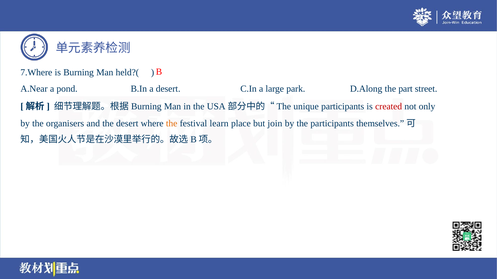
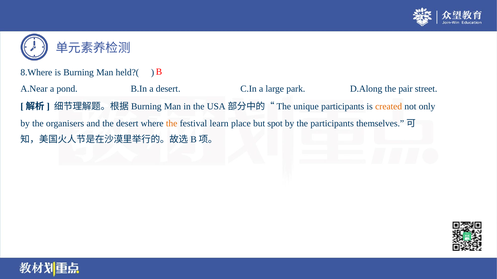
7.Where: 7.Where -> 8.Where
part: part -> pair
created colour: red -> orange
join: join -> spot
